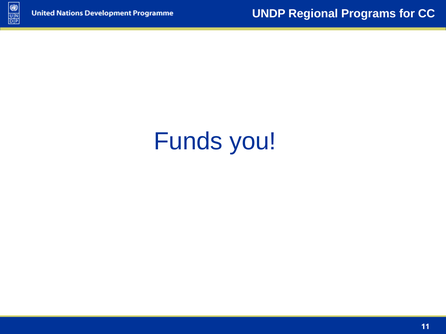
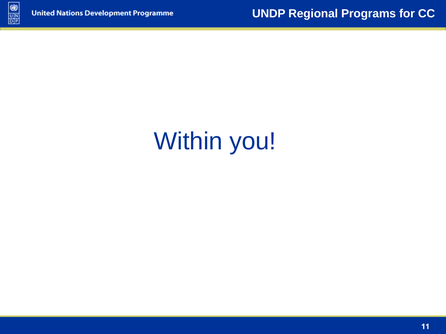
Funds: Funds -> Within
